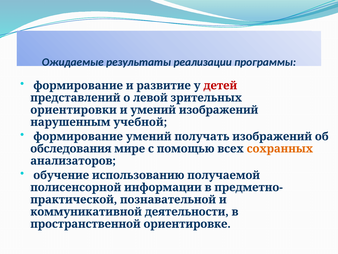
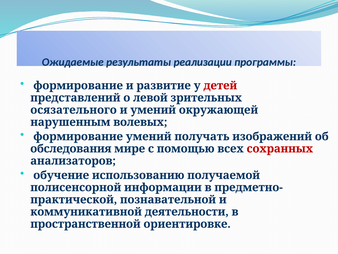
ориентировки: ориентировки -> осязательного
умений изображений: изображений -> окружающей
учебной: учебной -> волевых
сохранных colour: orange -> red
